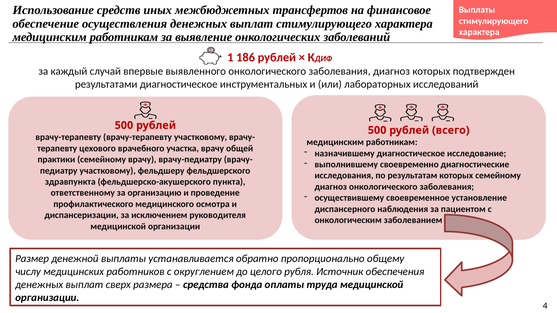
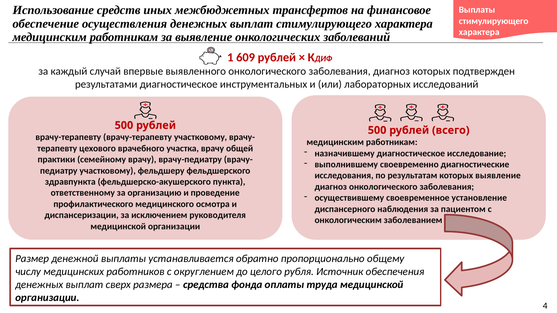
186: 186 -> 609
которых семейному: семейному -> выявление
